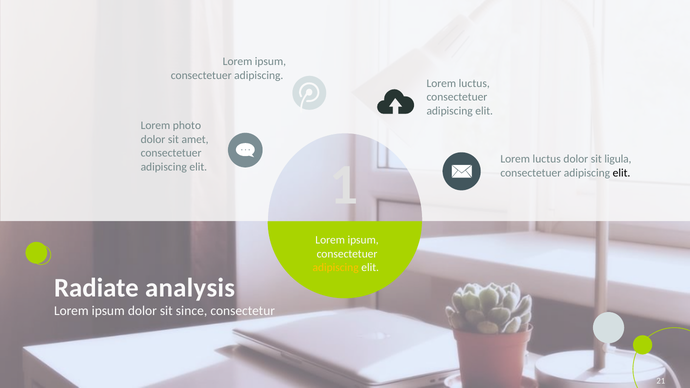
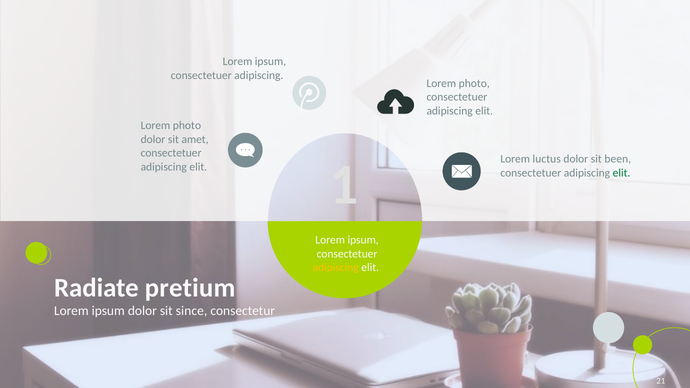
luctus at (474, 83): luctus -> photo
ligula: ligula -> been
elit at (622, 173) colour: black -> green
analysis: analysis -> pretium
